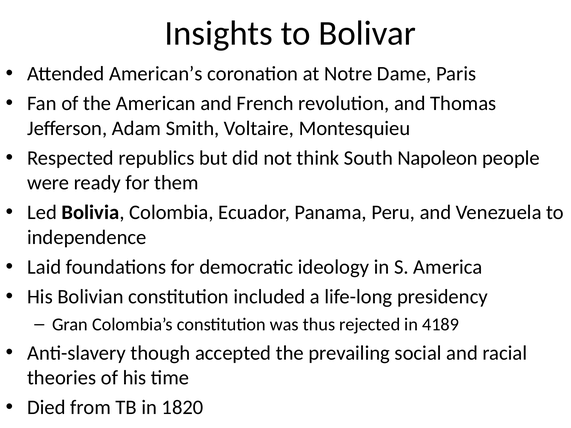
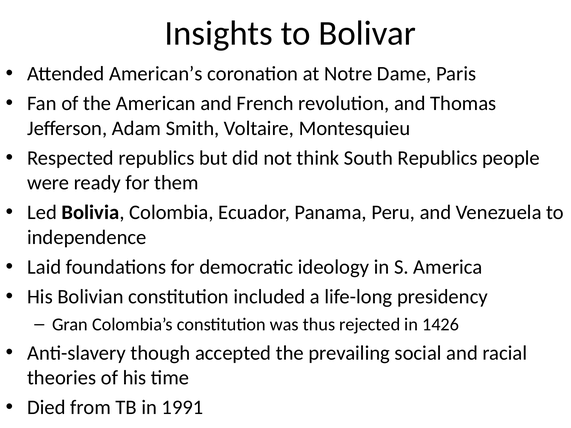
South Napoleon: Napoleon -> Republics
4189: 4189 -> 1426
1820: 1820 -> 1991
